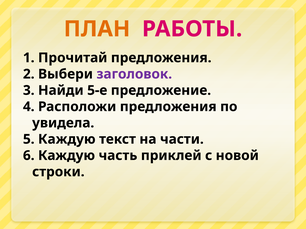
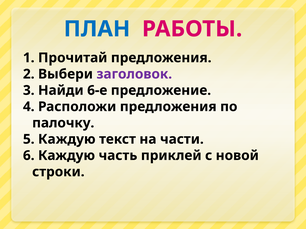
ПЛАН colour: orange -> blue
5-е: 5-е -> 6-е
увидела: увидела -> палочку
